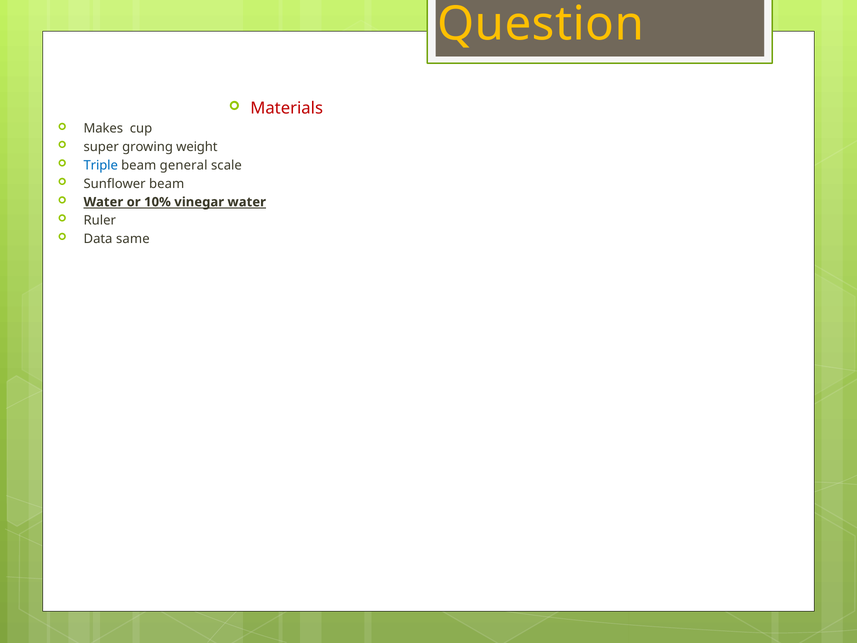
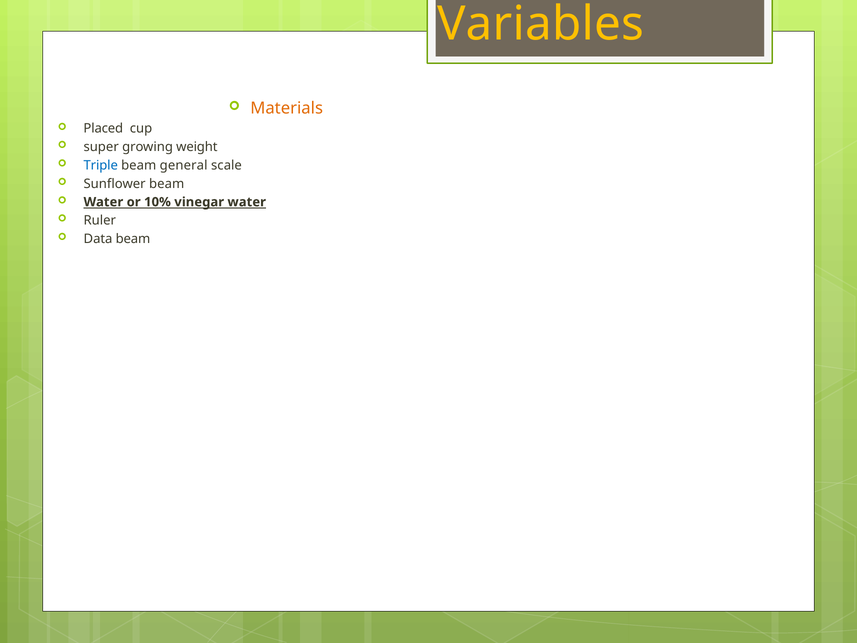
Question: Question -> Variables
Materials colour: red -> orange
Makes: Makes -> Placed
Data same: same -> beam
